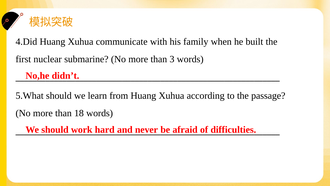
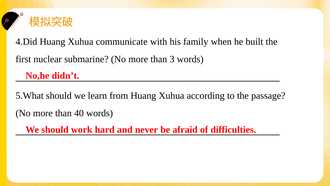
18: 18 -> 40
